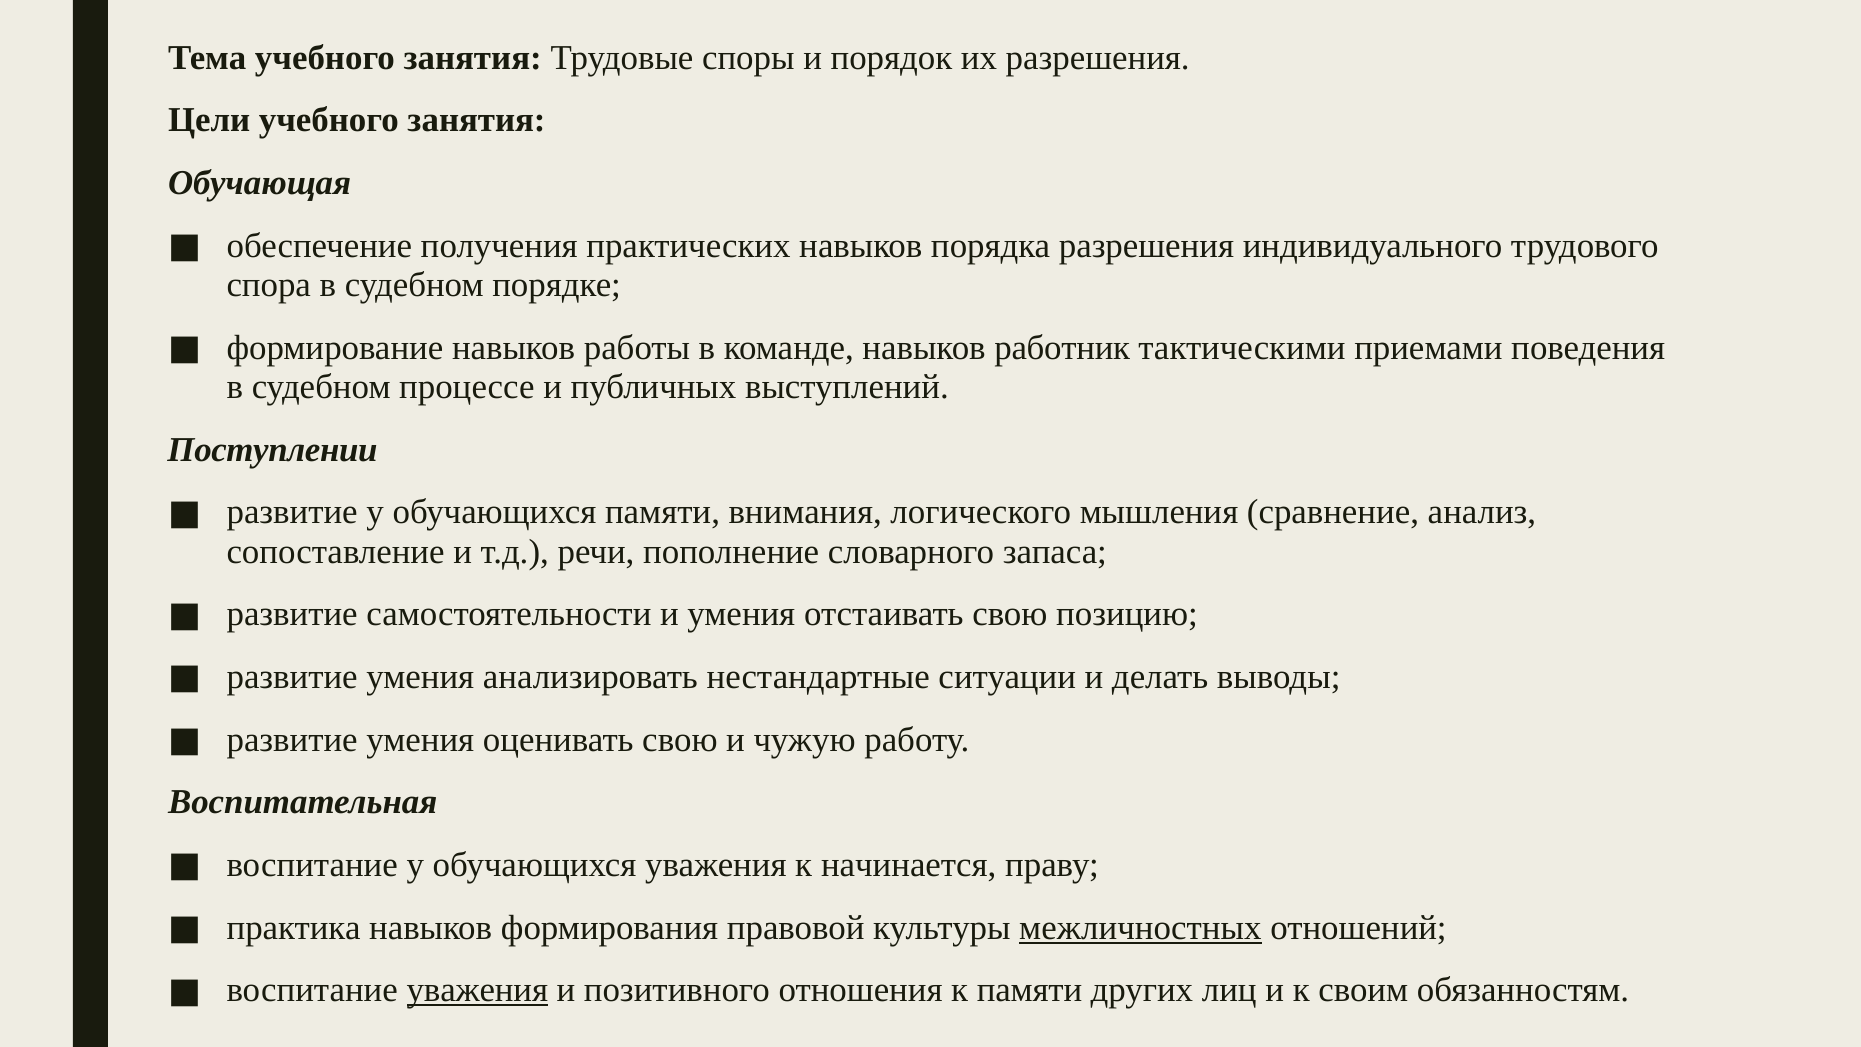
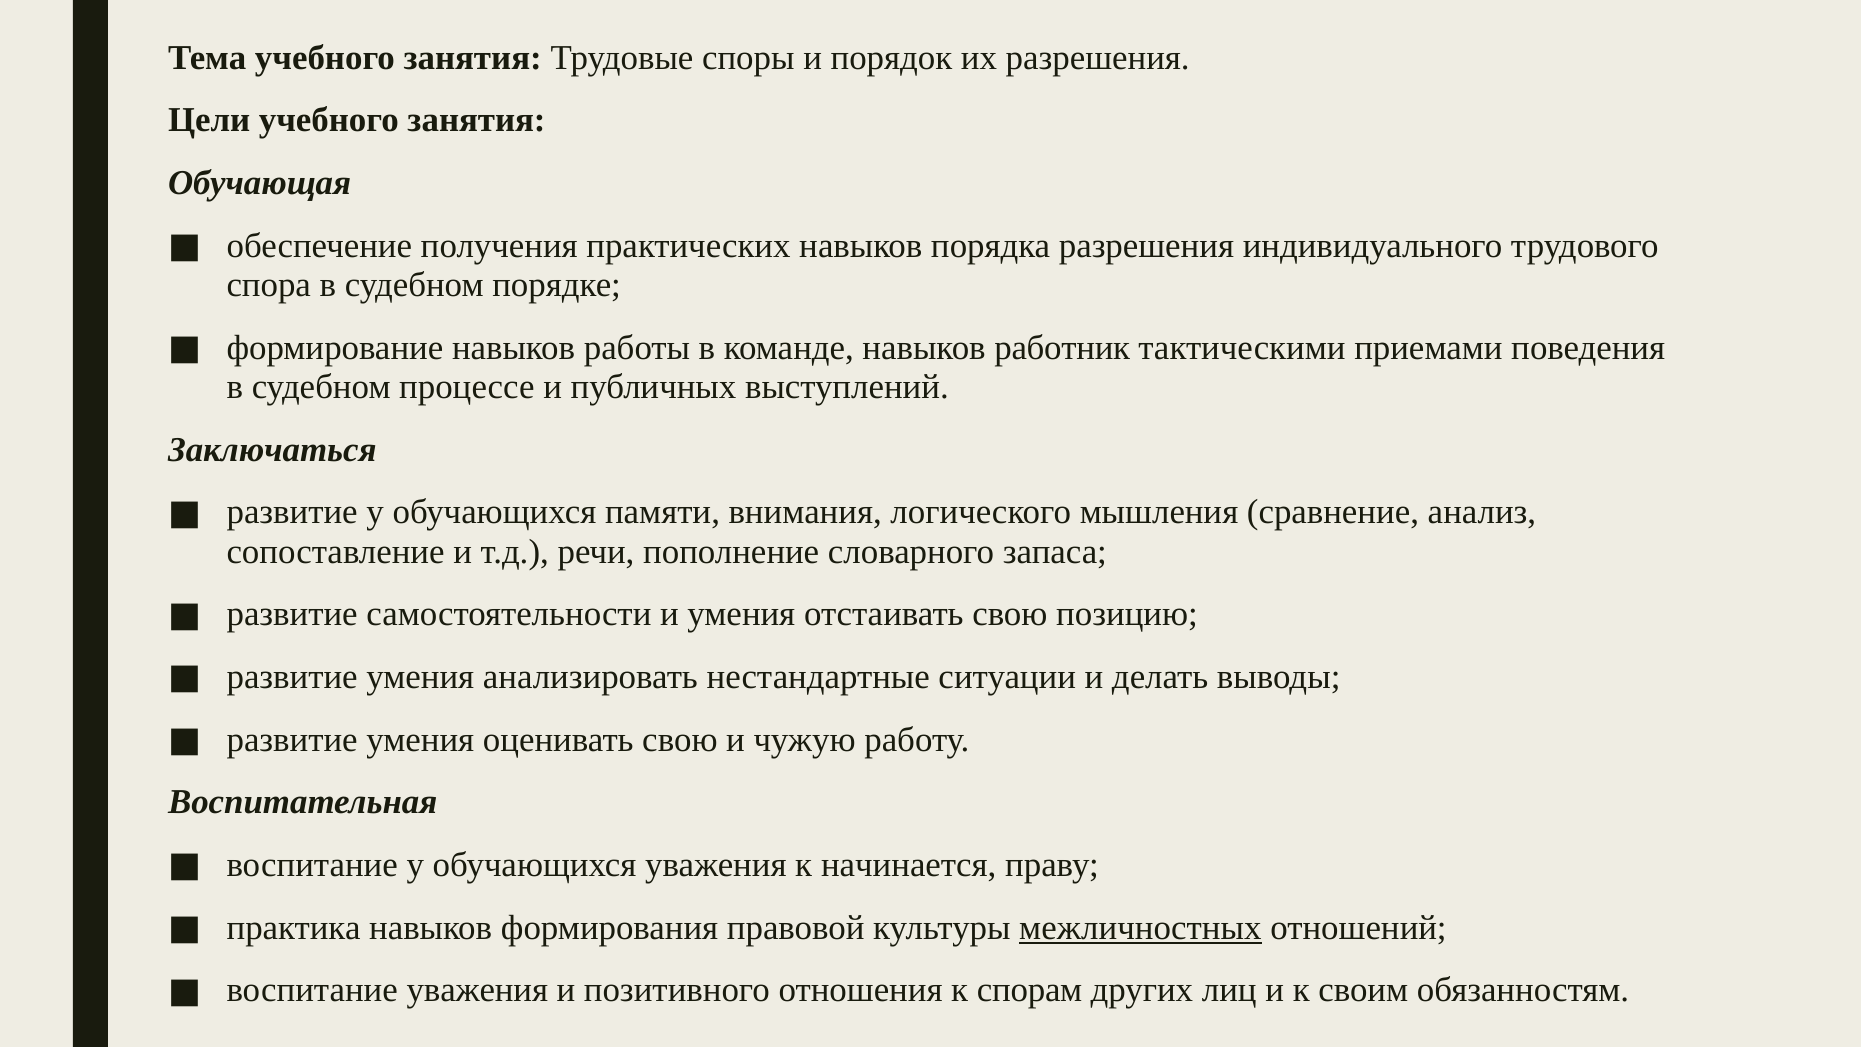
Поступлении: Поступлении -> Заключаться
уважения at (477, 990) underline: present -> none
к памяти: памяти -> спорам
